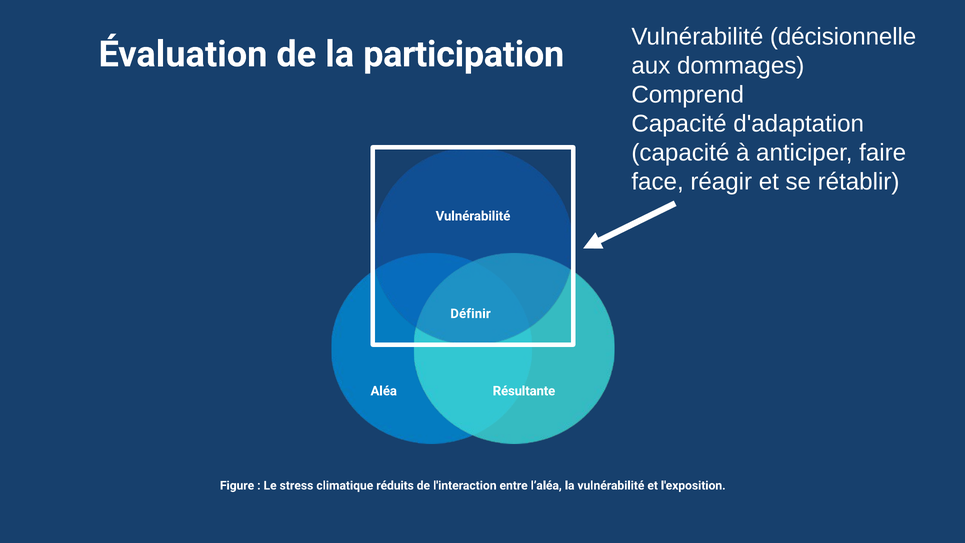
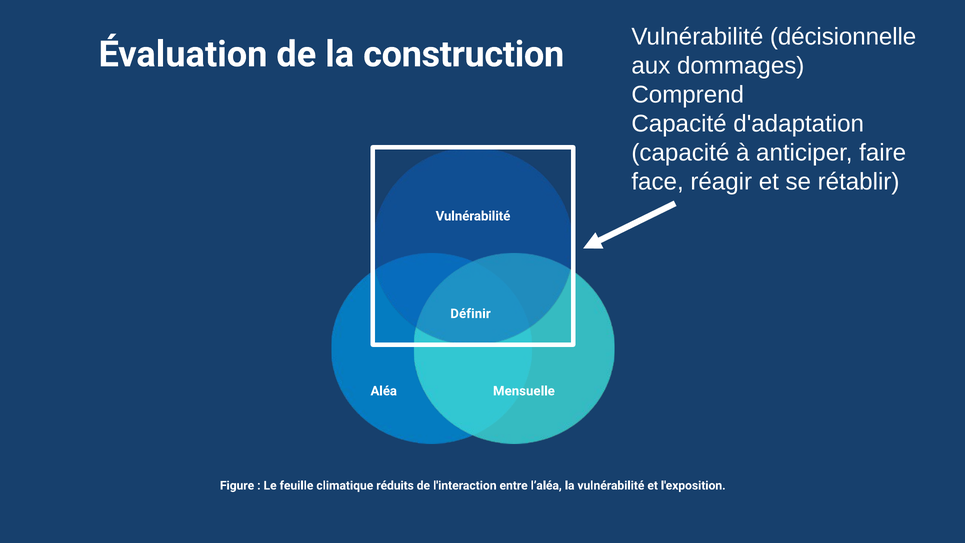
participation: participation -> construction
Résultante: Résultante -> Mensuelle
stress: stress -> feuille
